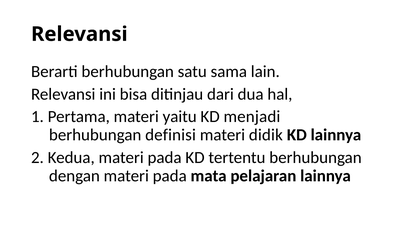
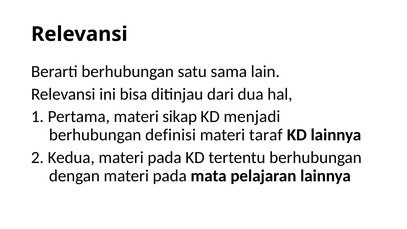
yaitu: yaitu -> sikap
didik: didik -> taraf
